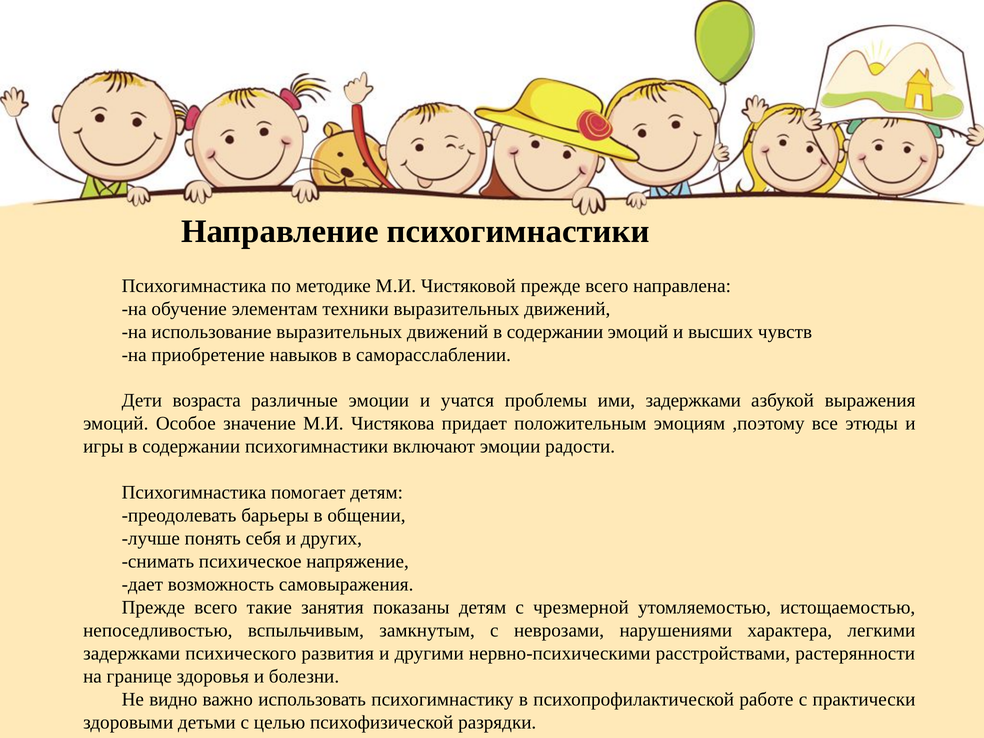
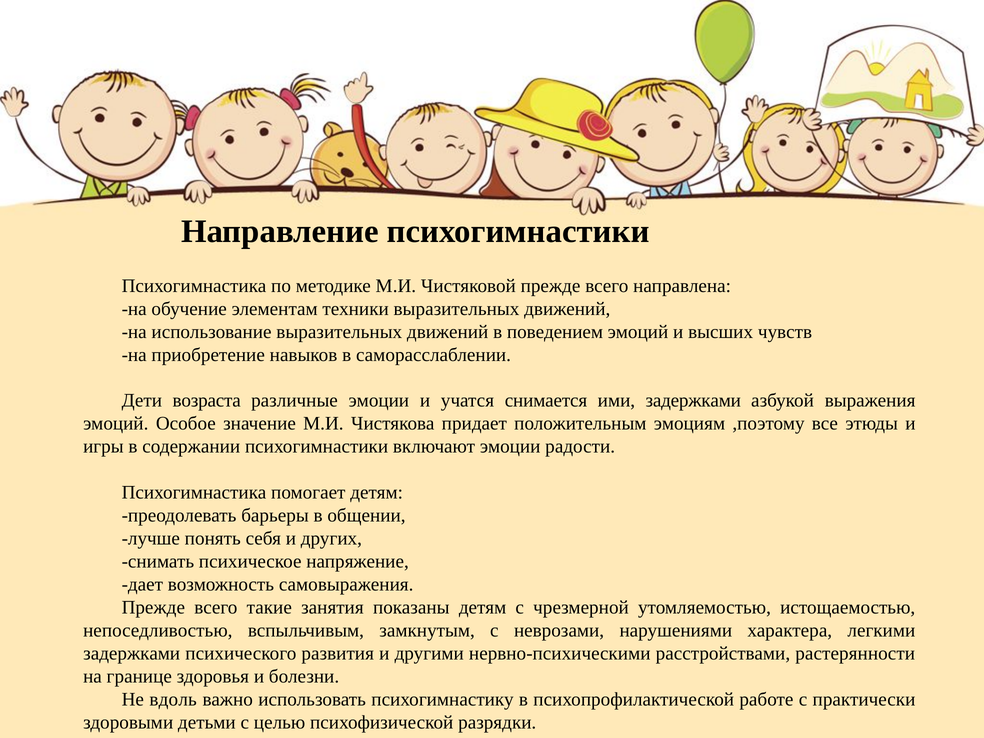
движений в содержании: содержании -> поведением
проблемы: проблемы -> снимается
видно: видно -> вдоль
